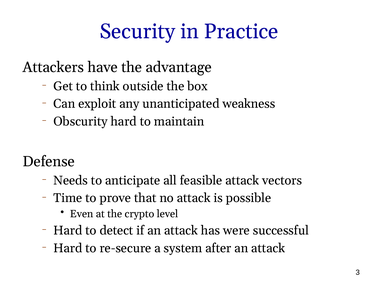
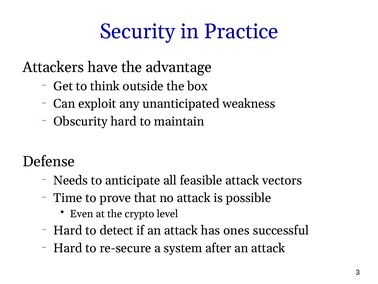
were: were -> ones
